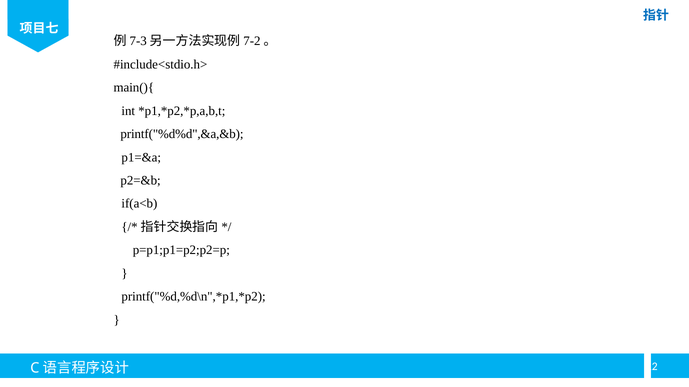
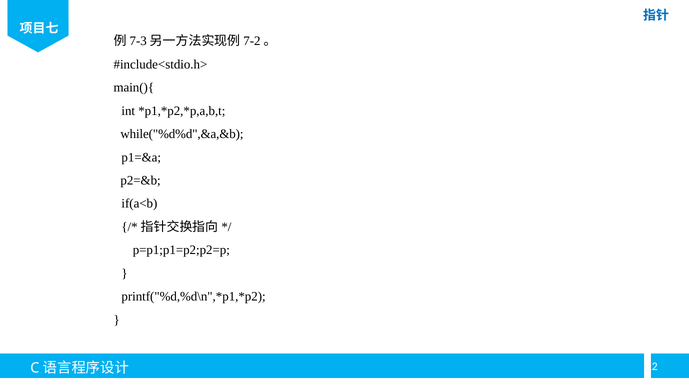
printf("%d%d",&a,&b: printf("%d%d",&a,&b -> while("%d%d",&a,&b
